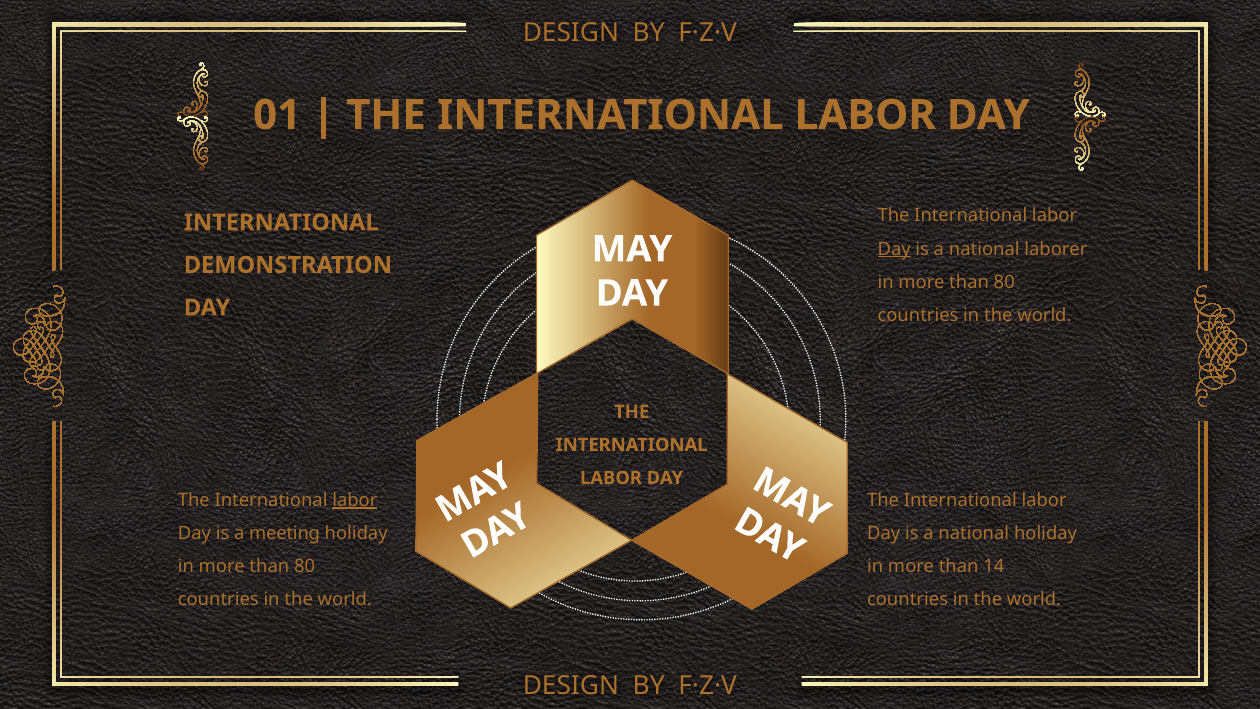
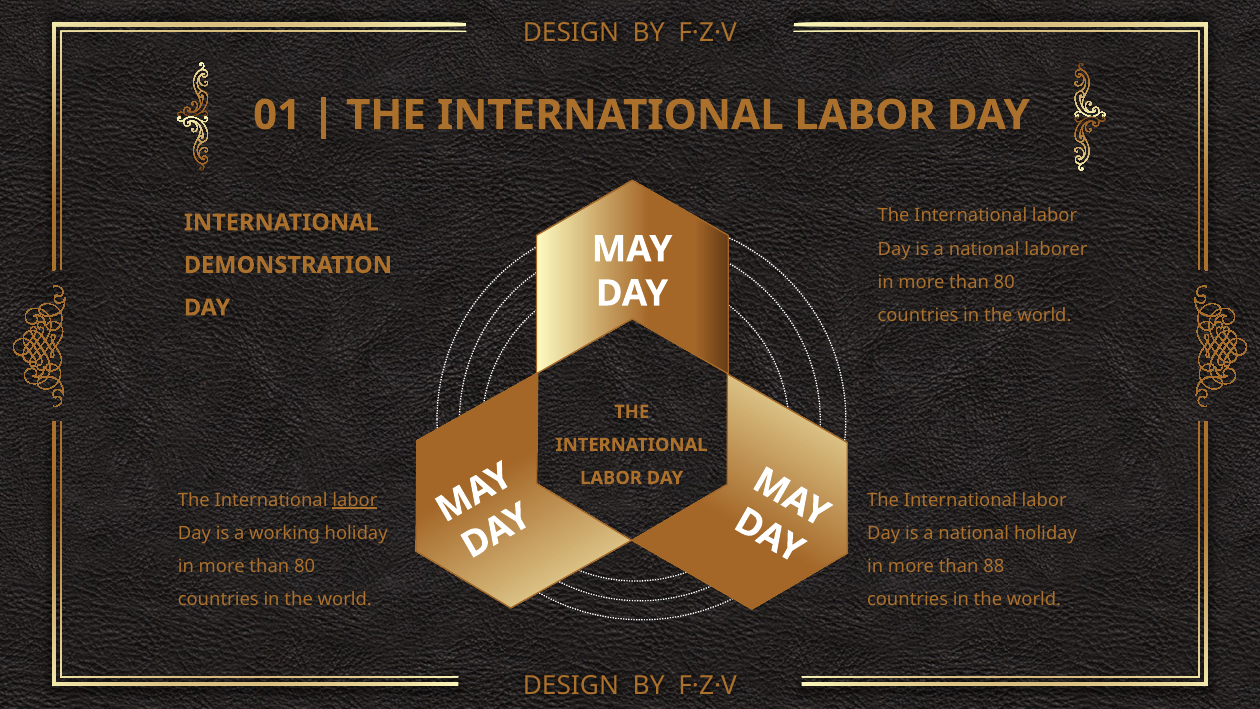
Day at (894, 249) underline: present -> none
meeting: meeting -> working
14: 14 -> 88
